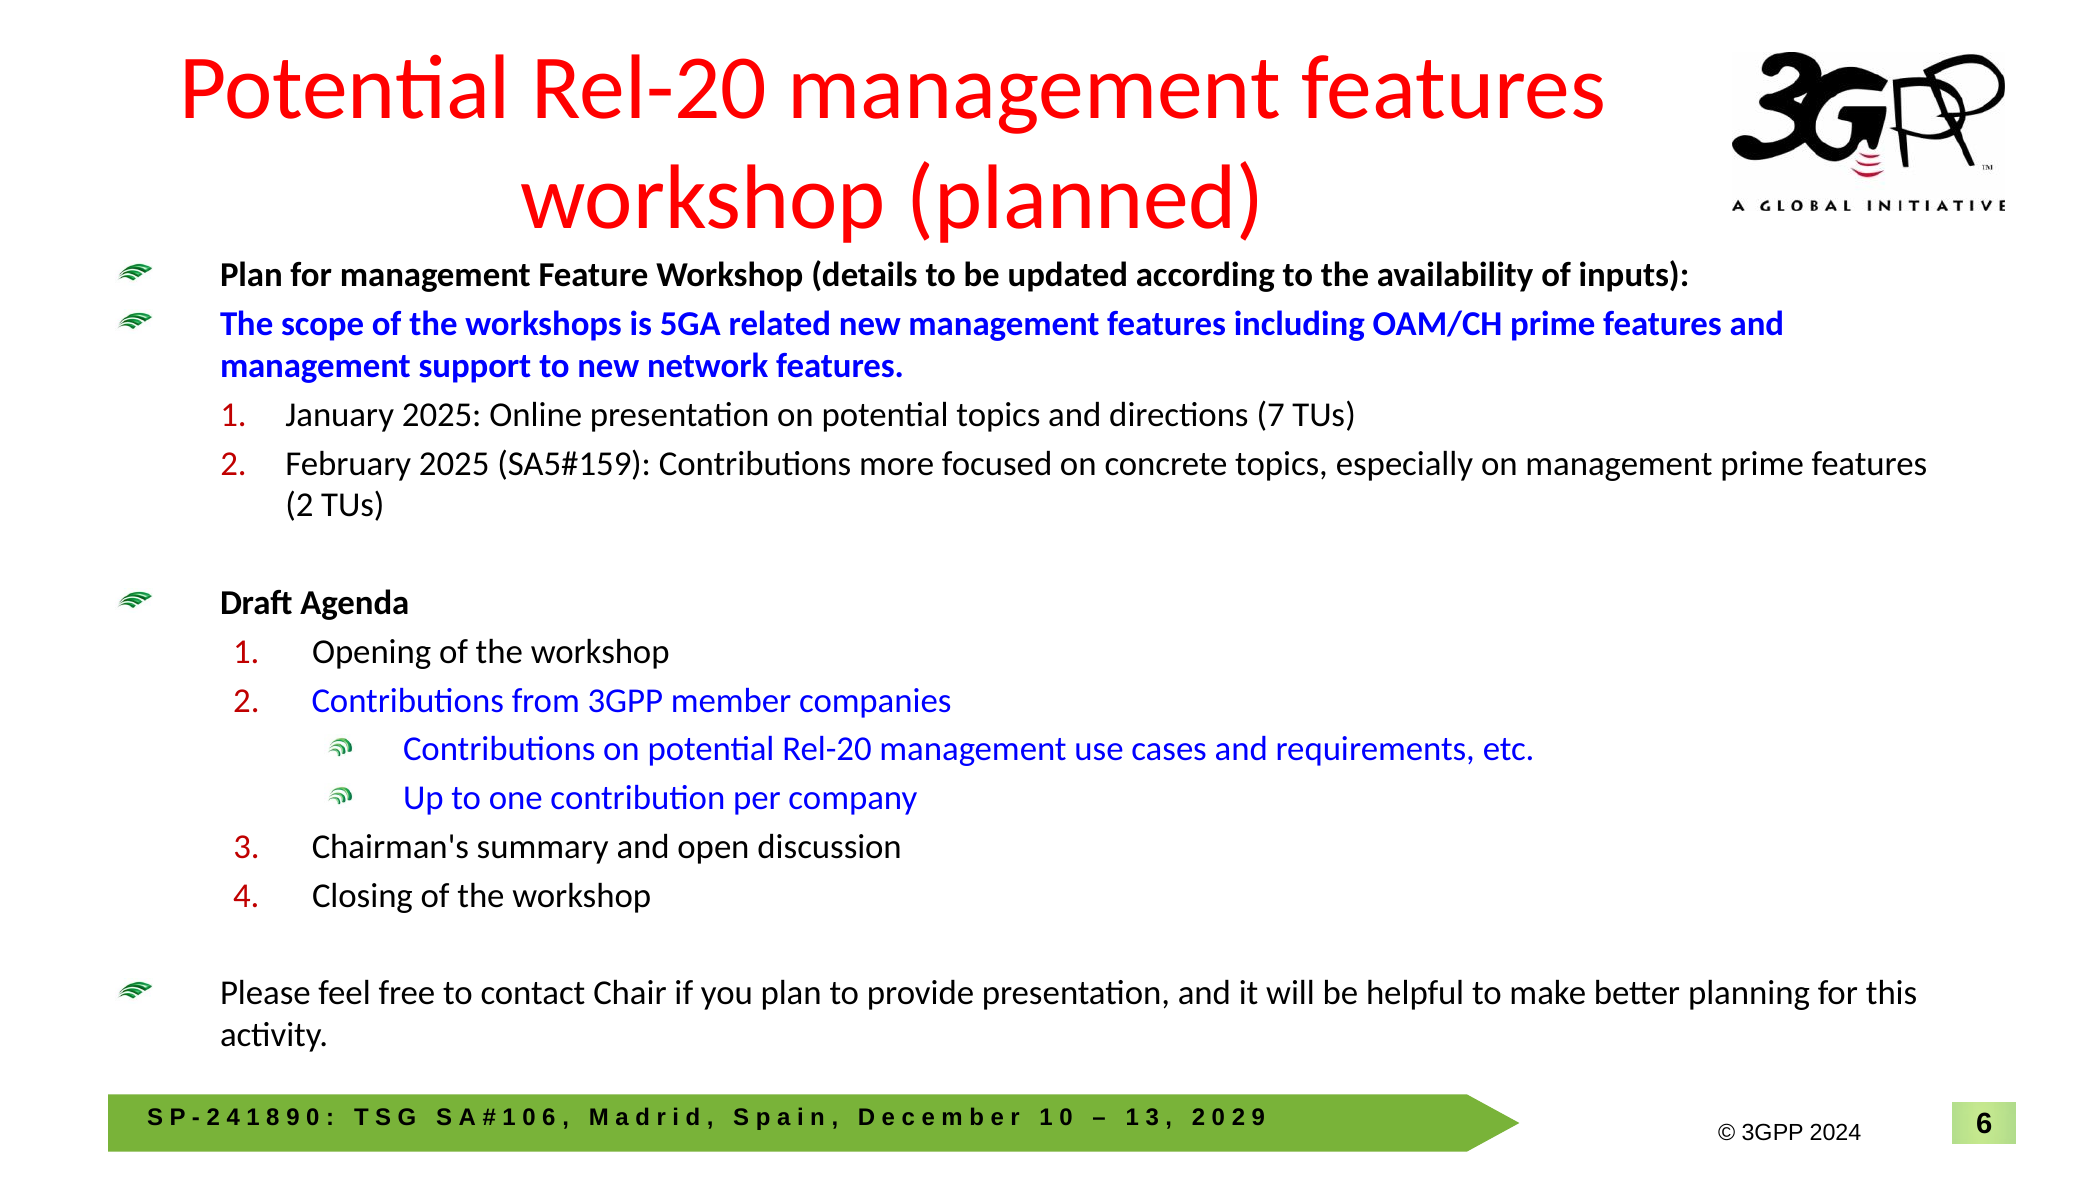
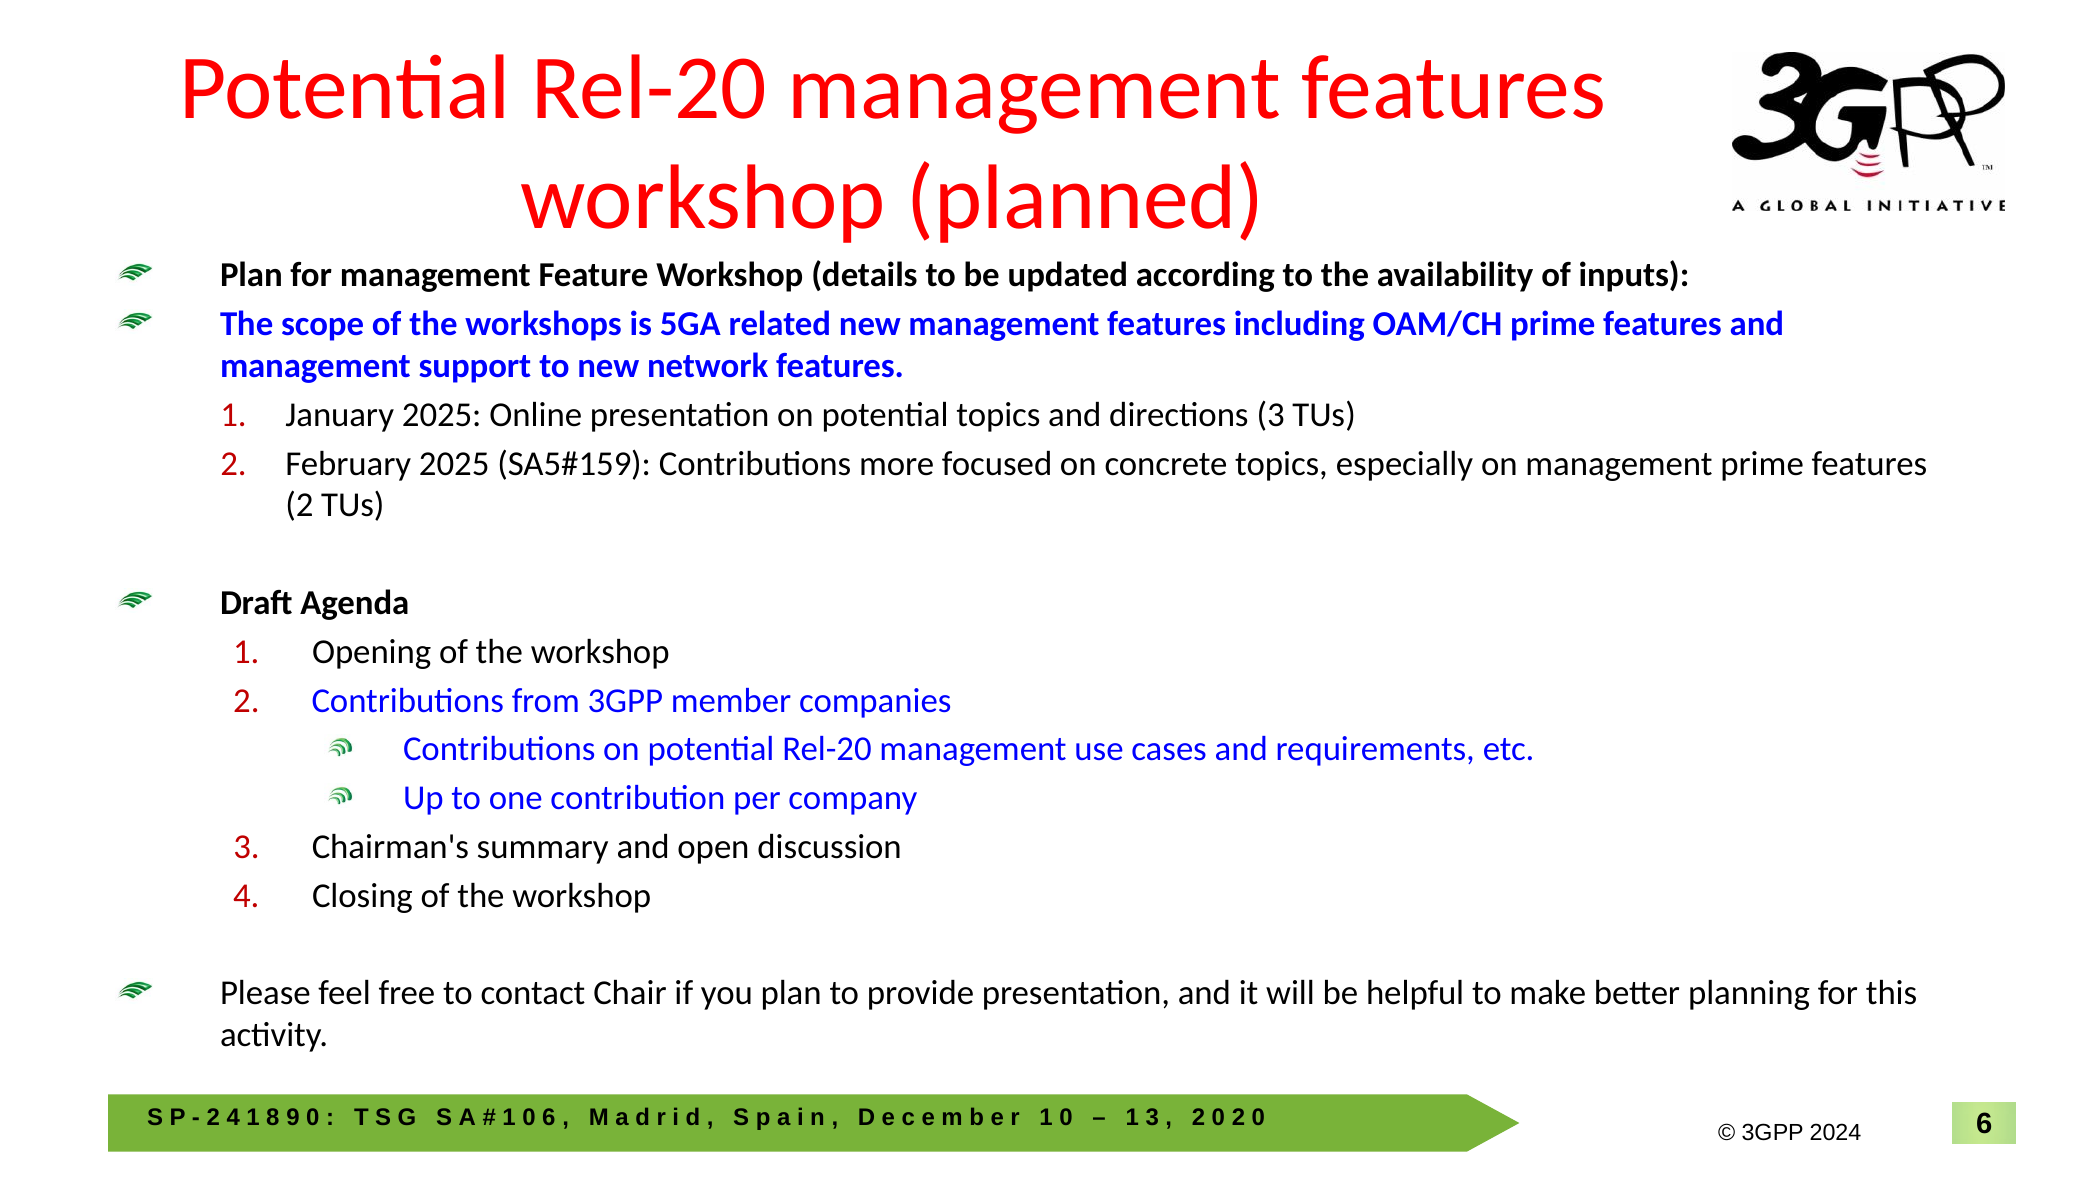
directions 7: 7 -> 3
9 at (1258, 1118): 9 -> 0
